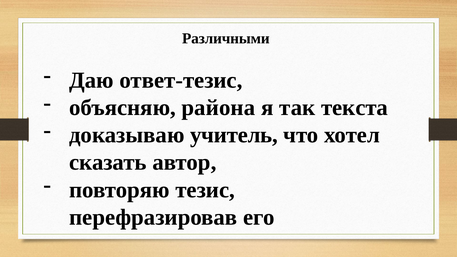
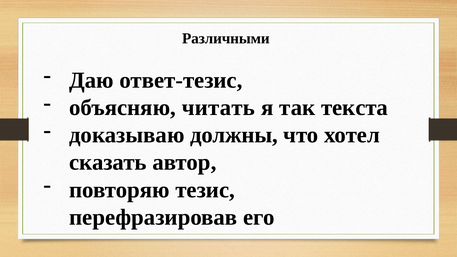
района: района -> читать
учитель: учитель -> должны
